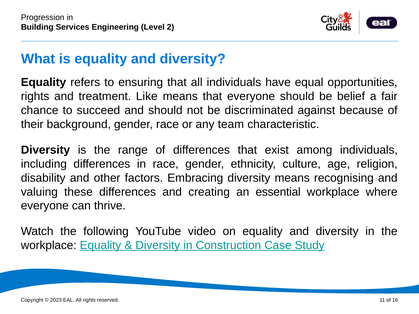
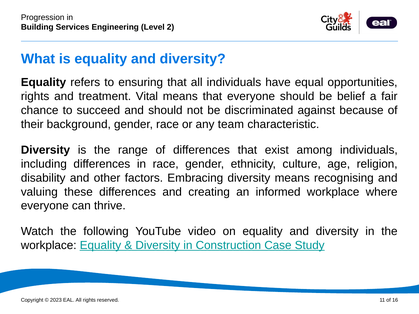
Like: Like -> Vital
essential: essential -> informed
